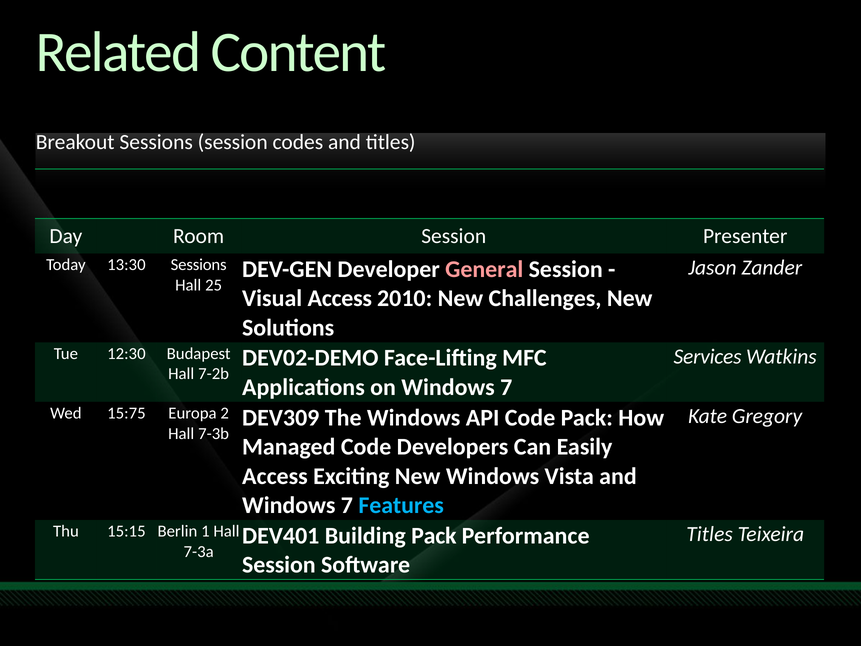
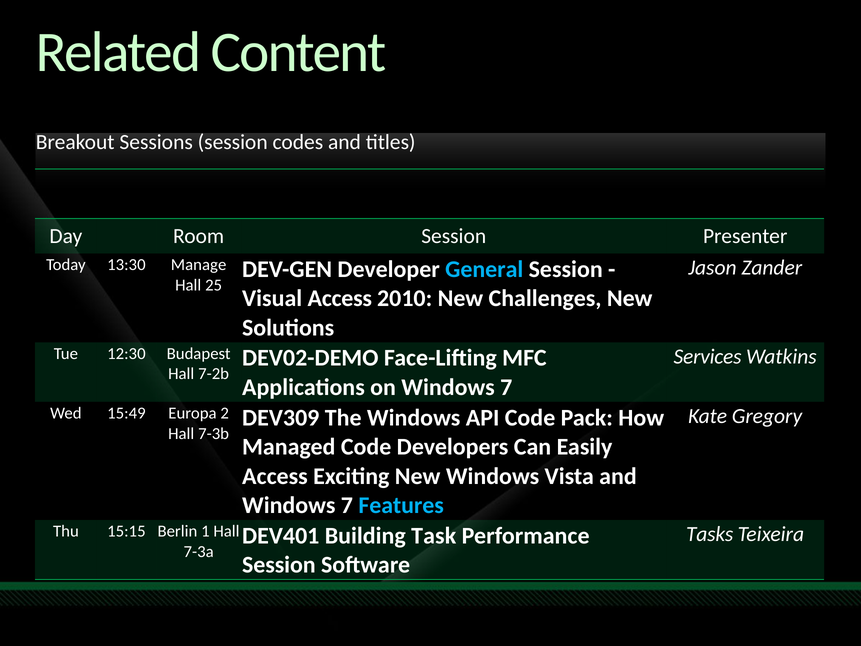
13:30 Sessions: Sessions -> Manage
General colour: pink -> light blue
15:75: 15:75 -> 15:49
Titles at (710, 534): Titles -> Tasks
Building Pack: Pack -> Task
